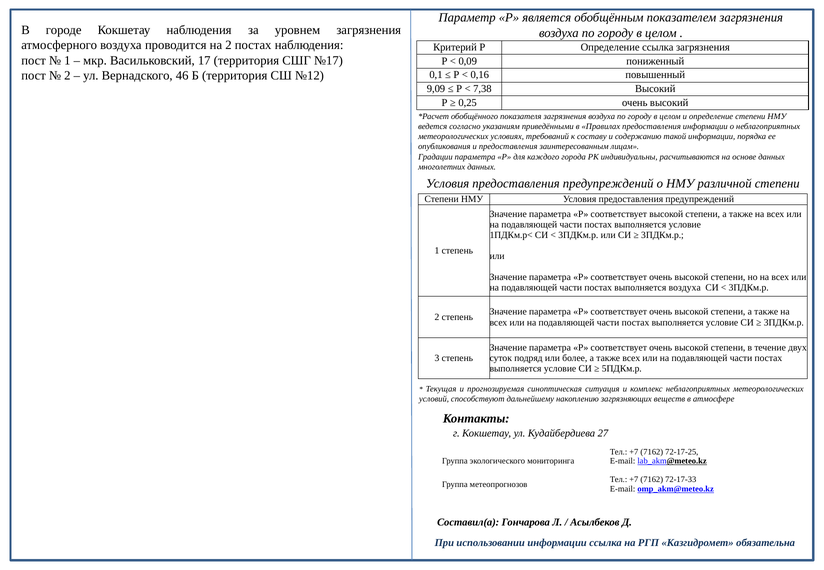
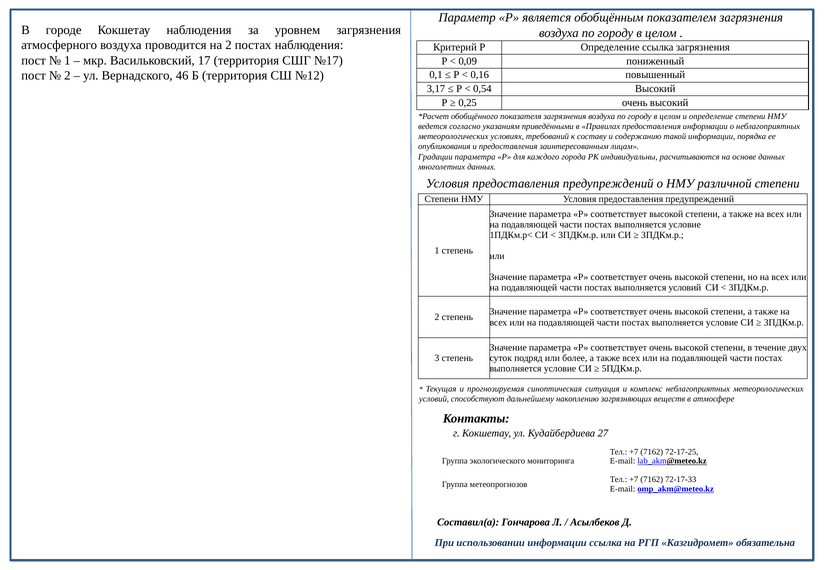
9,09: 9,09 -> 3,17
7,38: 7,38 -> 0,54
выполняется воздуха: воздуха -> условий
